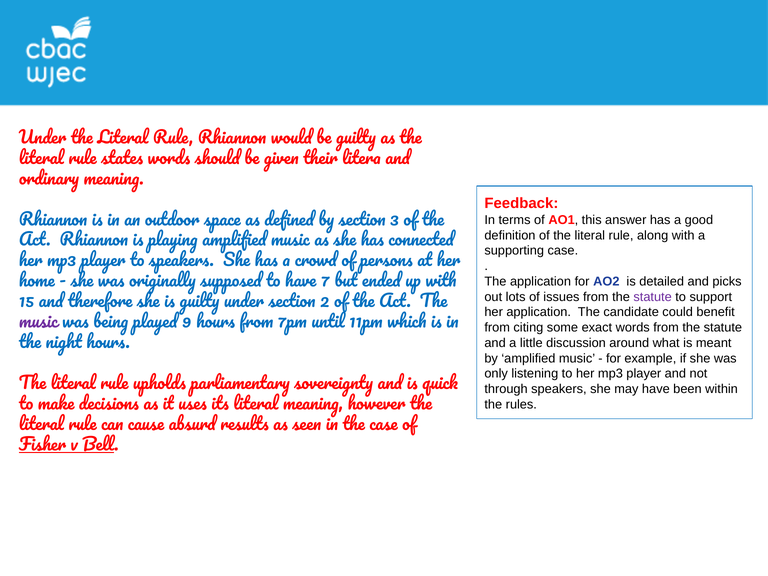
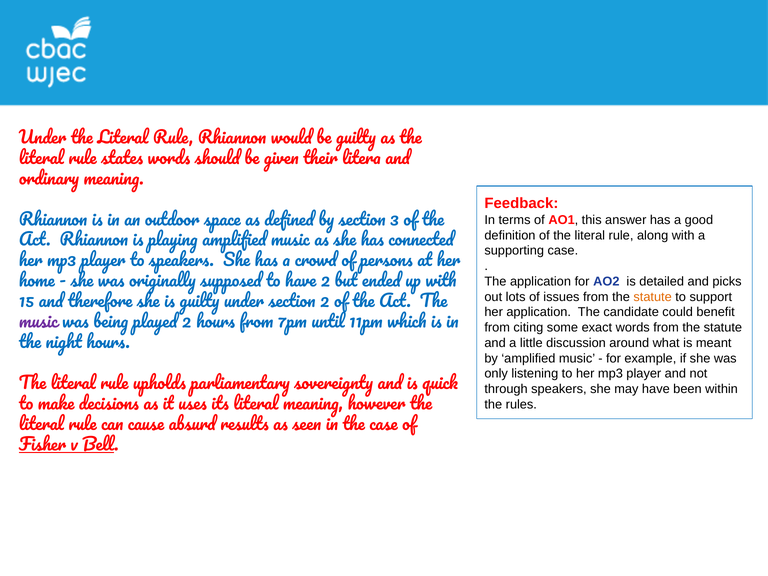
have 7: 7 -> 2
statute at (653, 297) colour: purple -> orange
played 9: 9 -> 2
